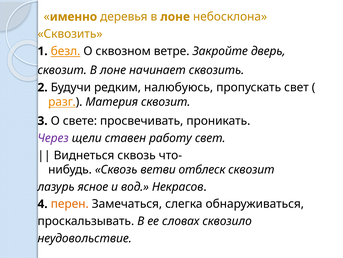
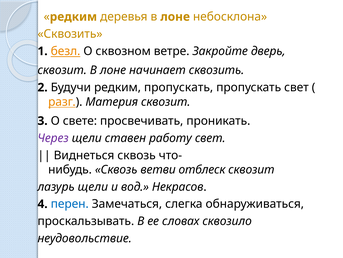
именно at (73, 17): именно -> редким
редким налюбуюсь: налюбуюсь -> пропускать
лазурь ясное: ясное -> щели
перен colour: orange -> blue
